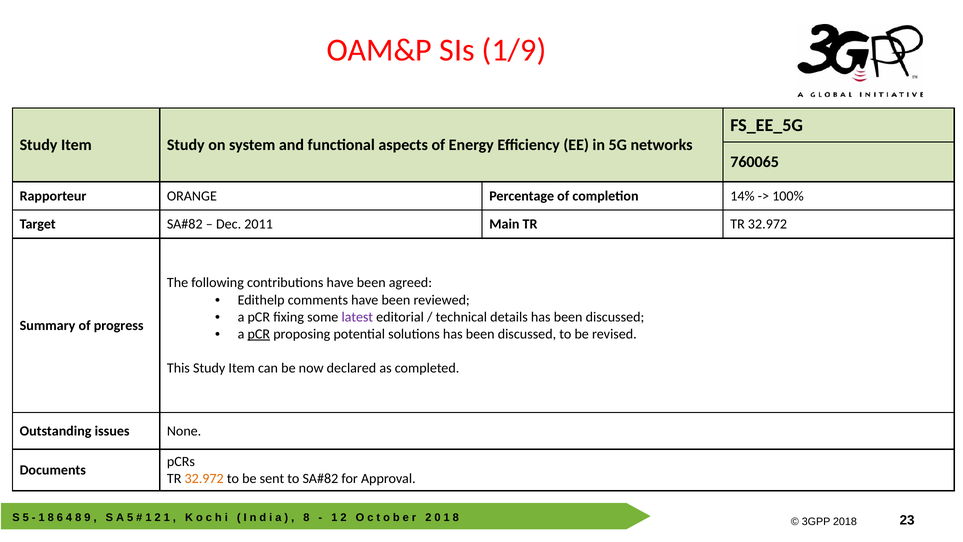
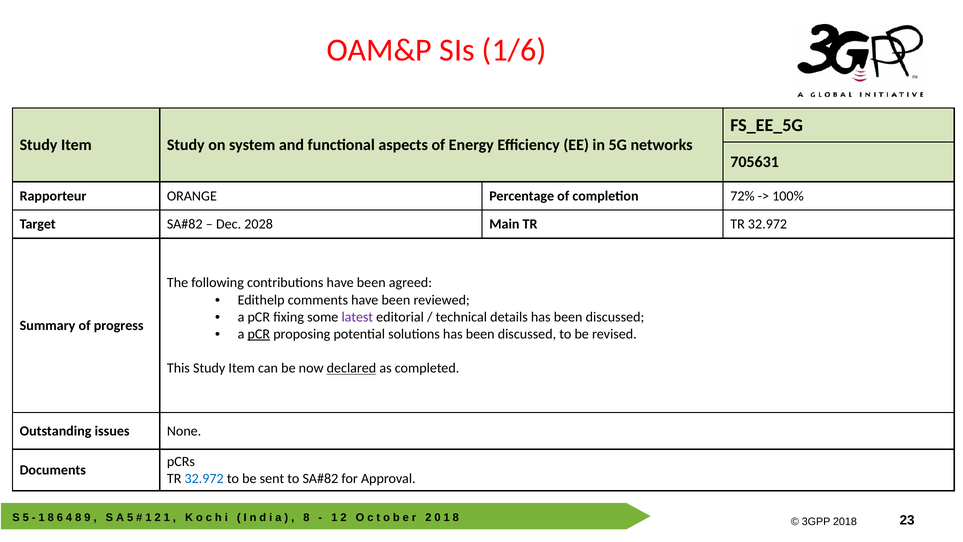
1/9: 1/9 -> 1/6
760065: 760065 -> 705631
14%: 14% -> 72%
2011: 2011 -> 2028
declared underline: none -> present
32.972 at (204, 478) colour: orange -> blue
